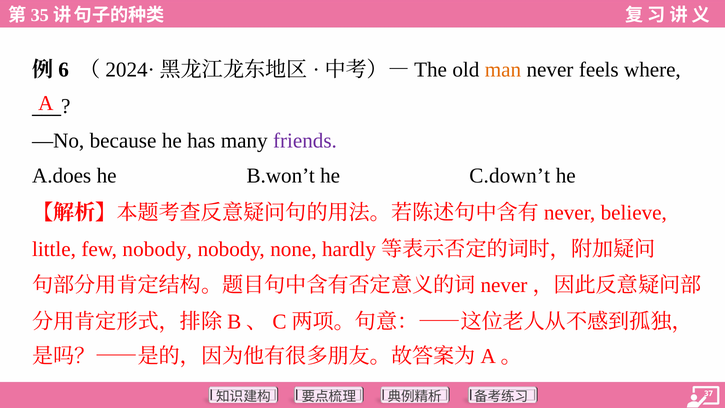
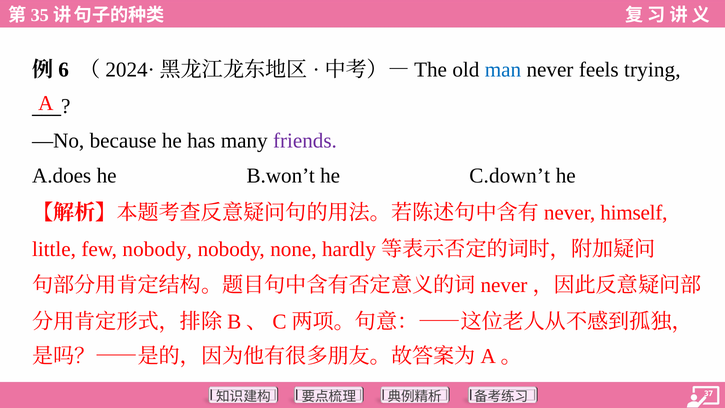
man colour: orange -> blue
where: where -> trying
believe: believe -> himself
